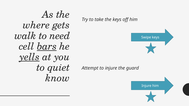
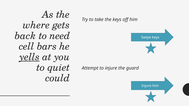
walk: walk -> back
bars underline: present -> none
know: know -> could
